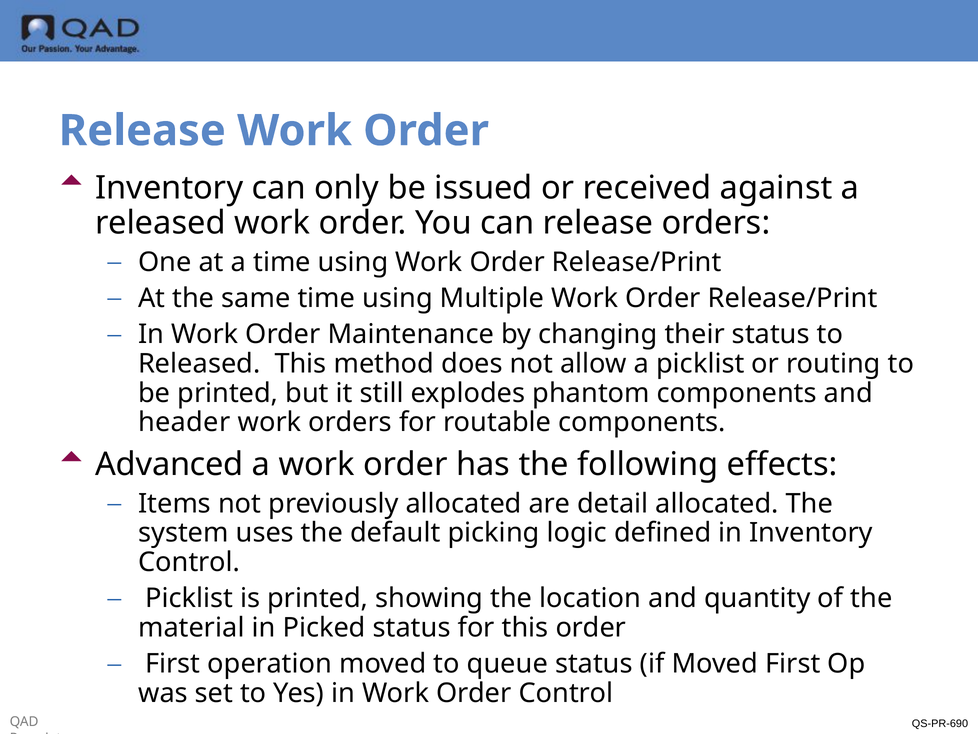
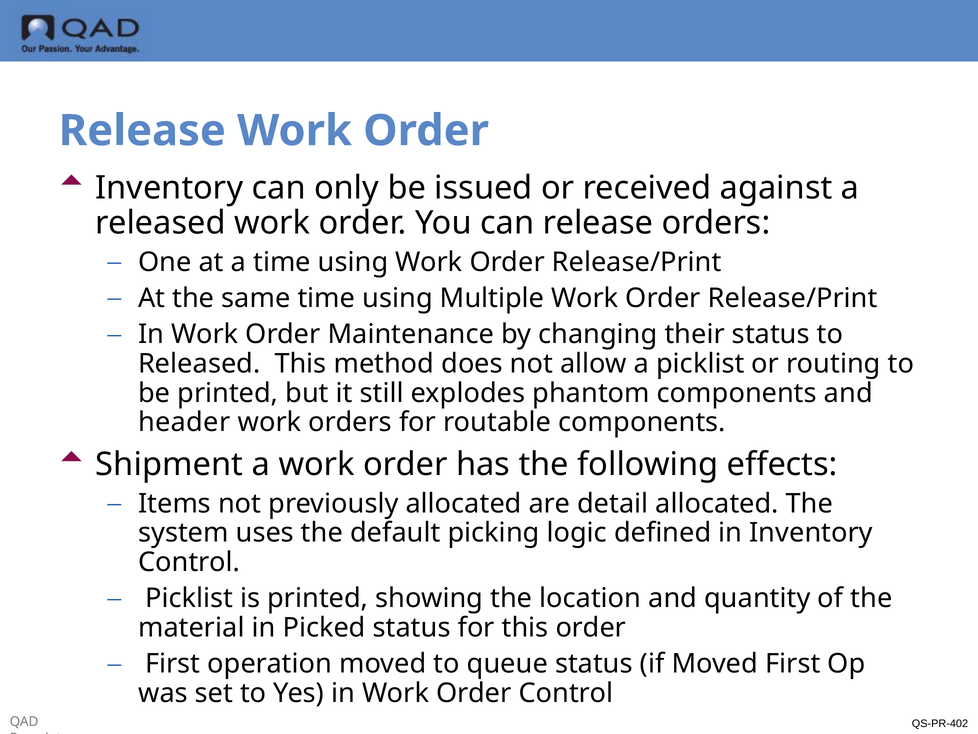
Advanced: Advanced -> Shipment
QS-PR-690: QS-PR-690 -> QS-PR-402
